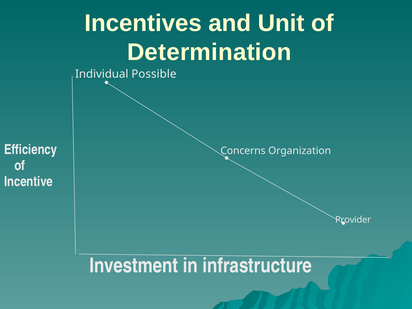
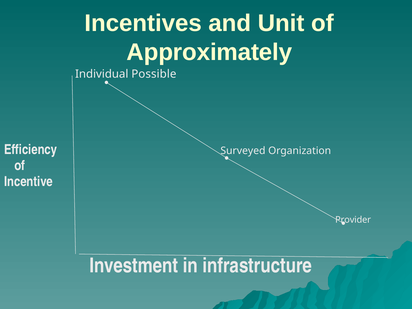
Determination: Determination -> Approximately
Concerns: Concerns -> Surveyed
